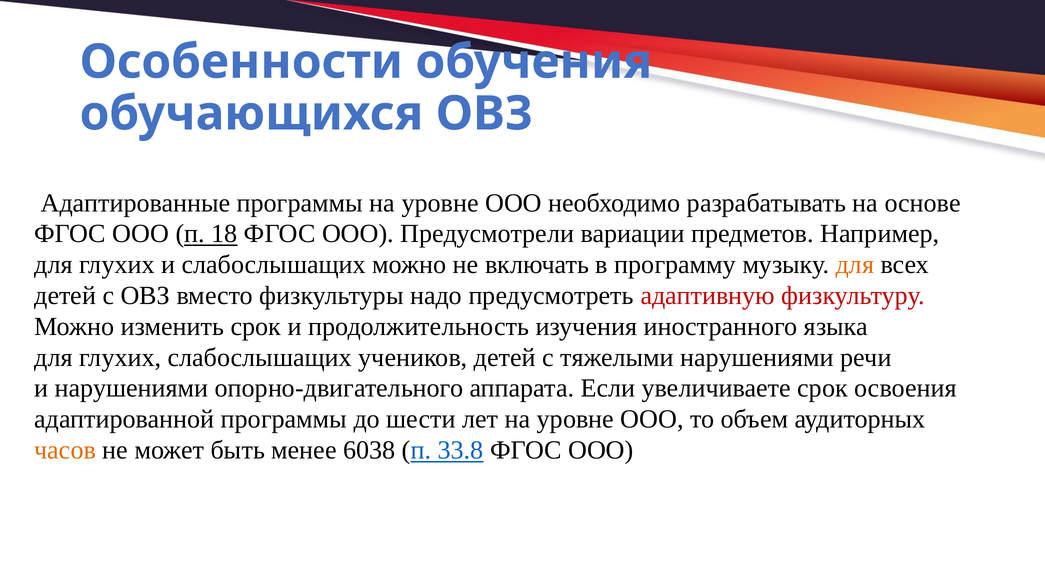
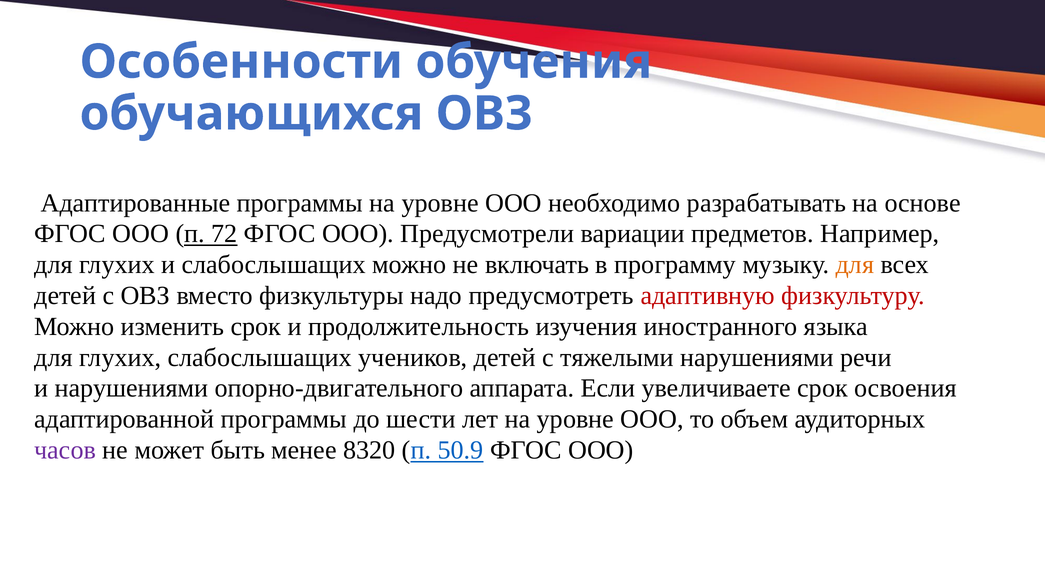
18: 18 -> 72
часов colour: orange -> purple
6038: 6038 -> 8320
33.8: 33.8 -> 50.9
